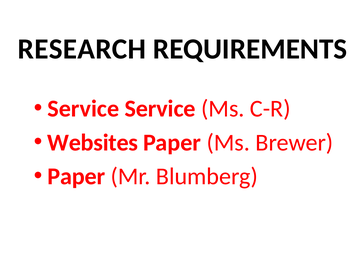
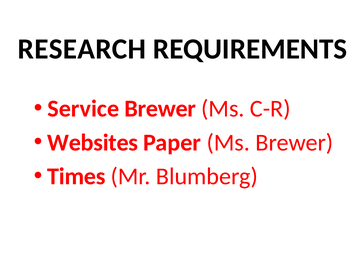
Service Service: Service -> Brewer
Paper at (76, 176): Paper -> Times
